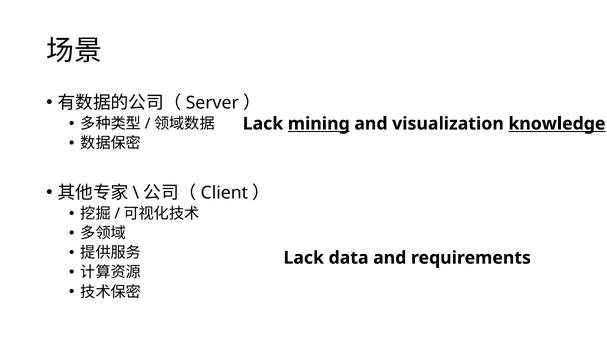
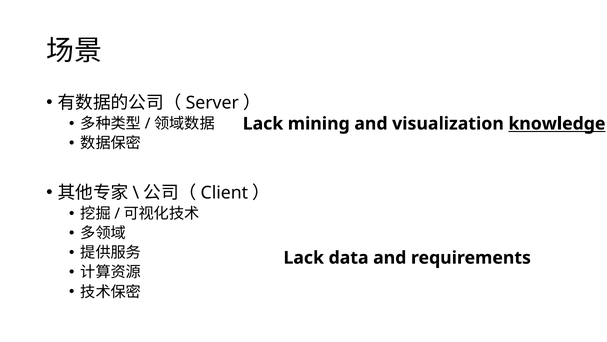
mining underline: present -> none
